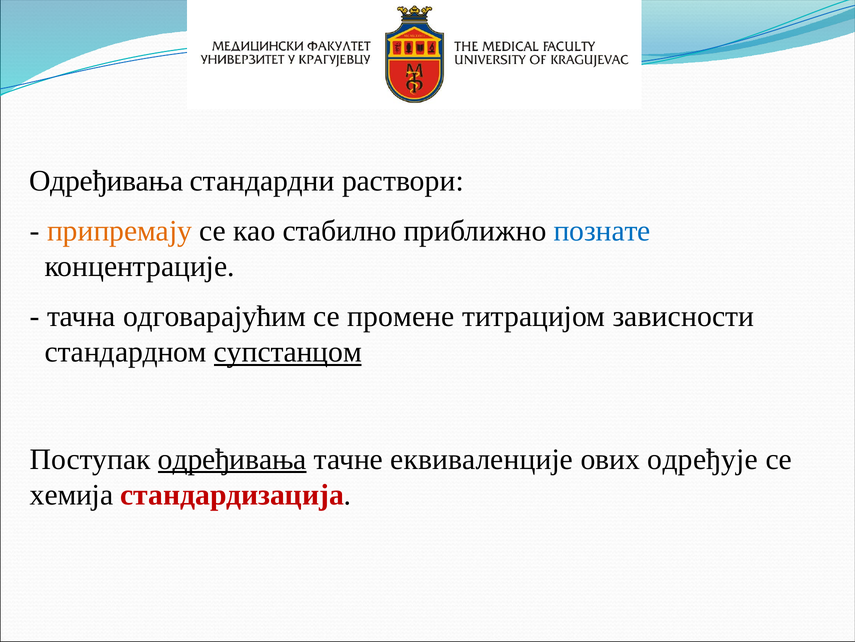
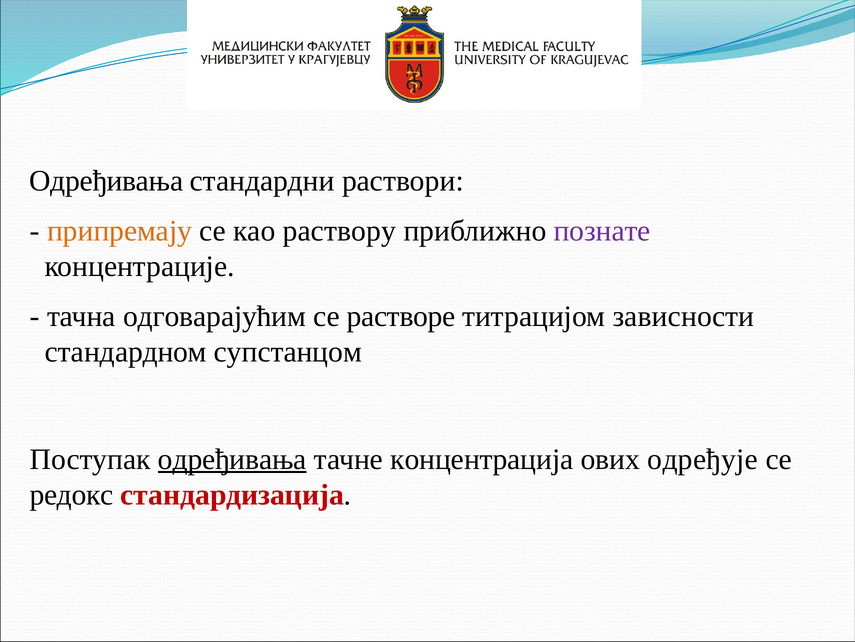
стабилно: стабилно -> раствору
познате colour: blue -> purple
промене: промене -> растворе
супстанцом underline: present -> none
еквиваленције: еквиваленције -> концентрација
хемија: хемија -> редокс
